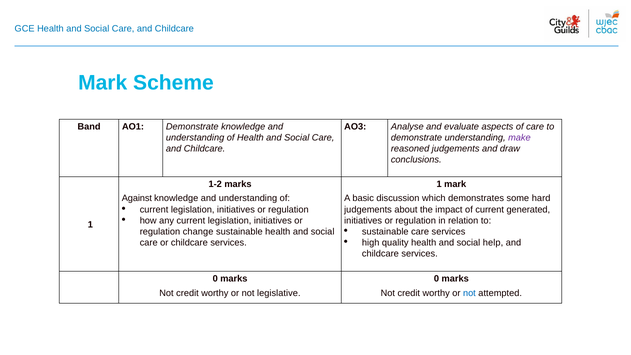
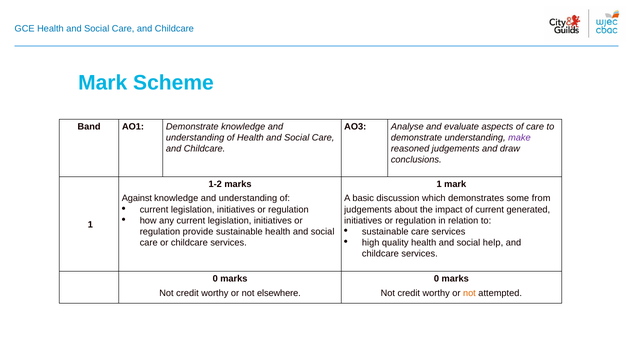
hard: hard -> from
change: change -> provide
legislative: legislative -> elsewhere
not at (469, 293) colour: blue -> orange
